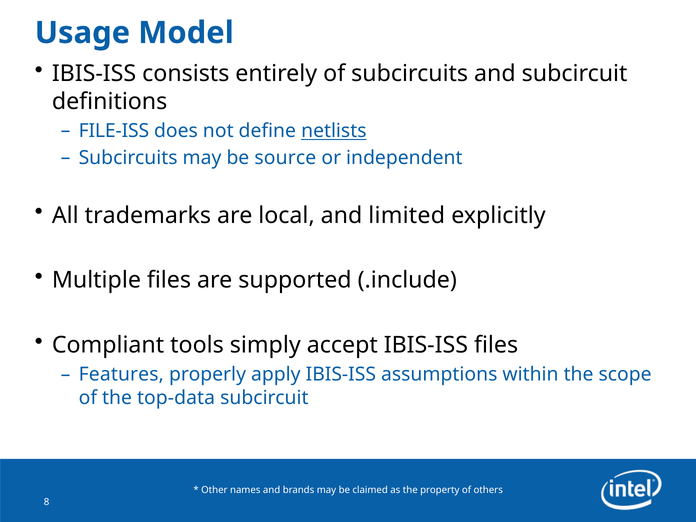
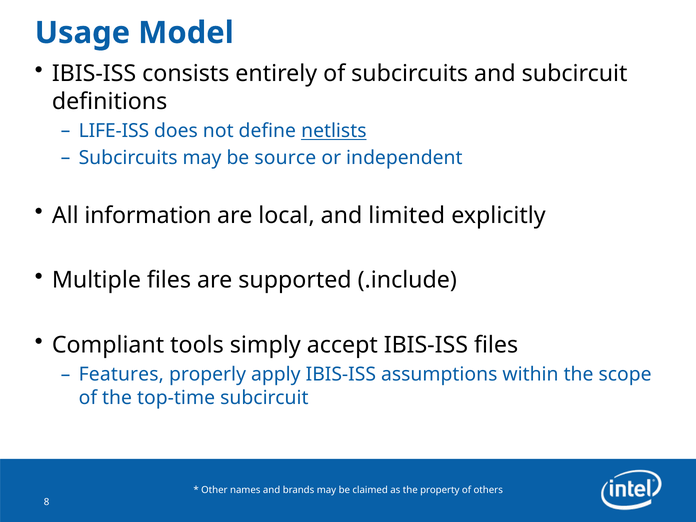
FILE-ISS: FILE-ISS -> LIFE-ISS
trademarks: trademarks -> information
top-data: top-data -> top-time
